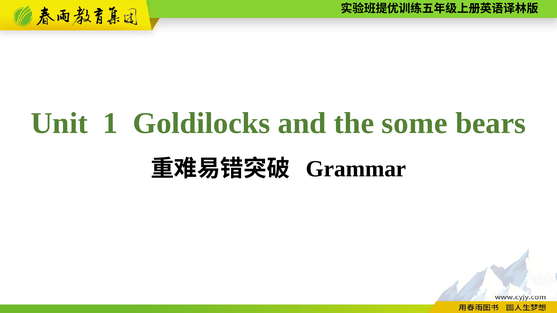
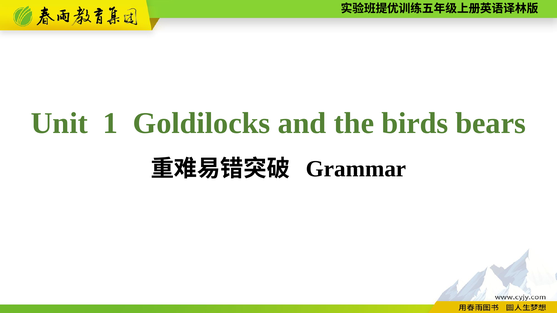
some: some -> birds
